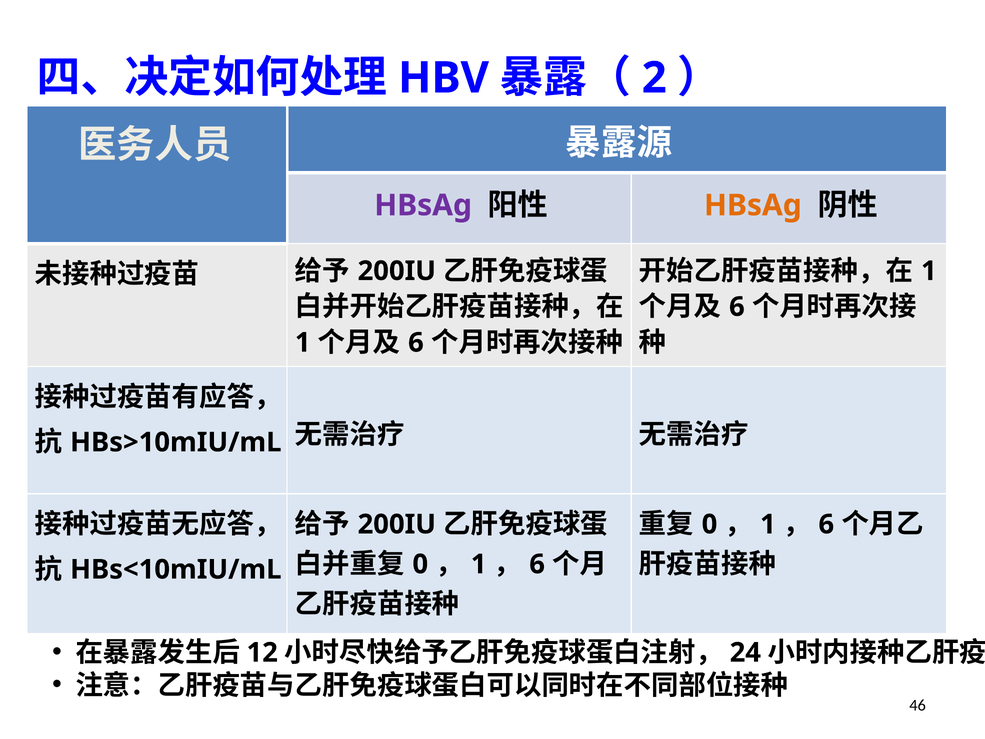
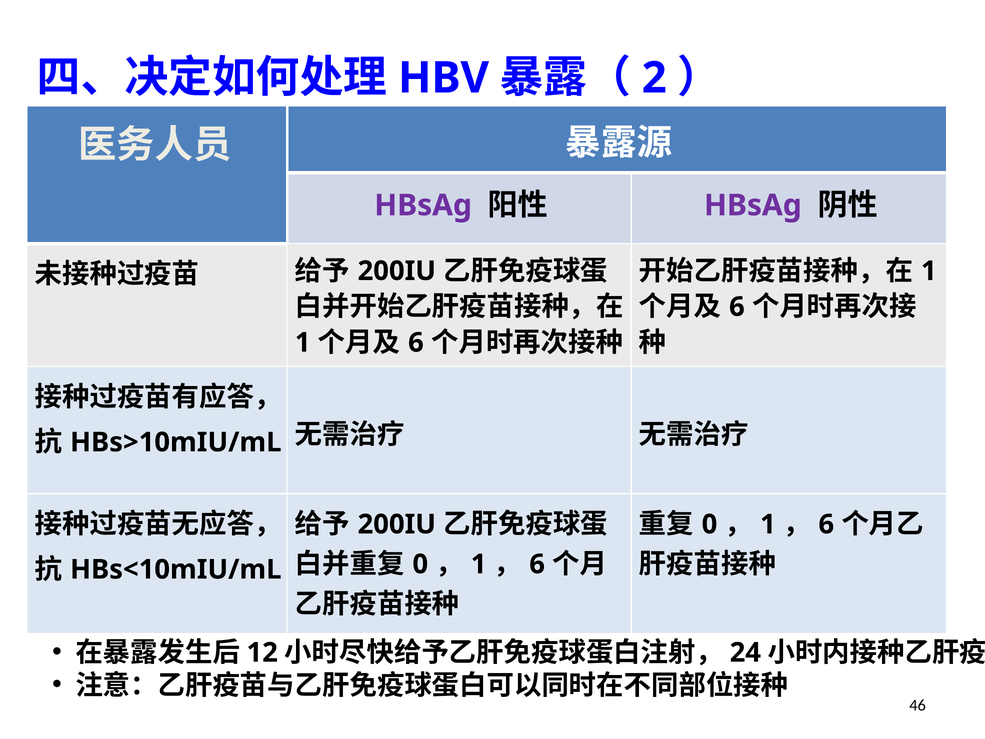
HBsAg at (753, 205) colour: orange -> purple
